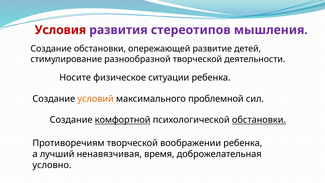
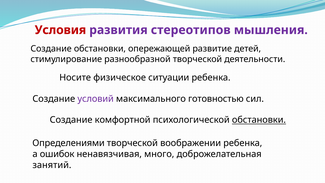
условий colour: orange -> purple
проблемной: проблемной -> готовностью
комфортной underline: present -> none
Противоречиям: Противоречиям -> Определениями
лучший: лучший -> ошибок
время: время -> много
условно: условно -> занятий
